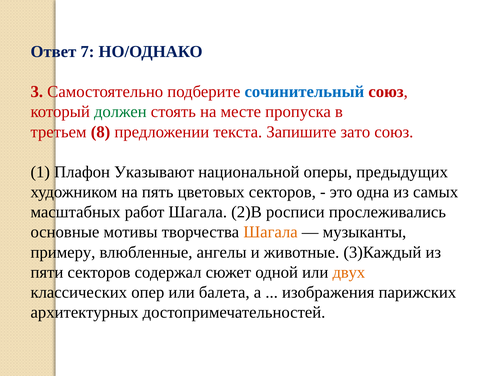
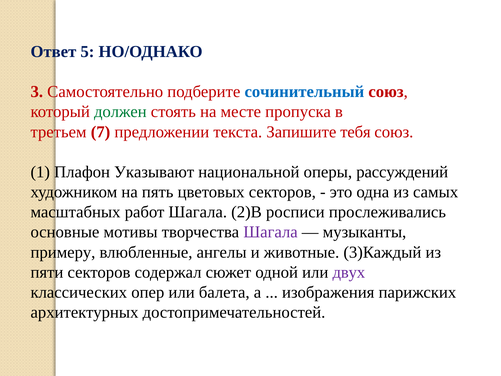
7: 7 -> 5
8: 8 -> 7
зато: зато -> тебя
предыдущих: предыдущих -> рассуждений
Шагала at (271, 232) colour: orange -> purple
двух colour: orange -> purple
